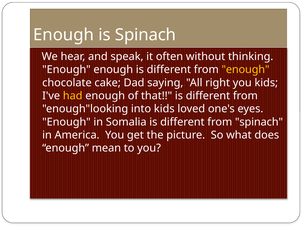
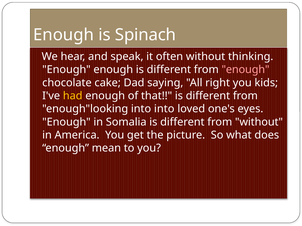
enough at (246, 70) colour: yellow -> pink
into kids: kids -> into
from spinach: spinach -> without
